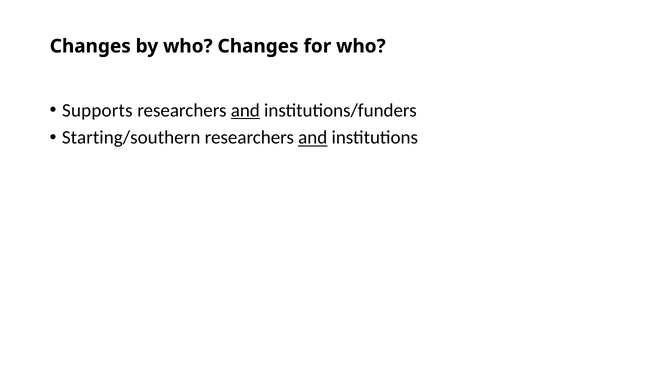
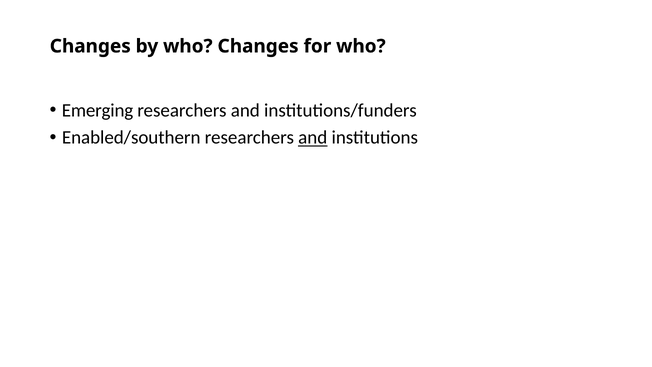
Supports: Supports -> Emerging
and at (245, 110) underline: present -> none
Starting/southern: Starting/southern -> Enabled/southern
